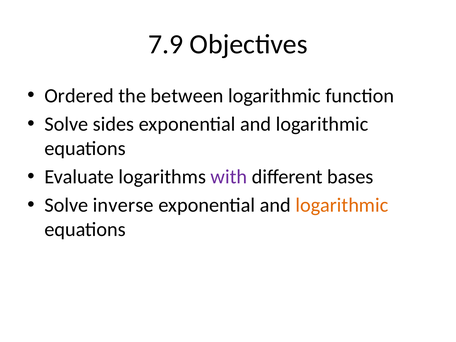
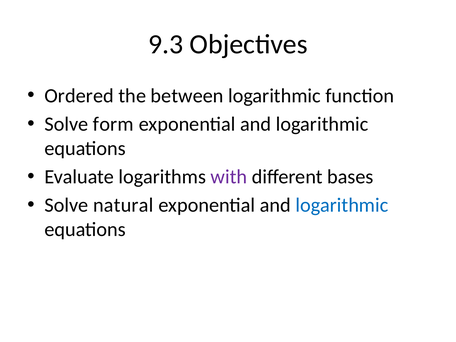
7.9: 7.9 -> 9.3
sides: sides -> form
inverse: inverse -> natural
logarithmic at (342, 205) colour: orange -> blue
